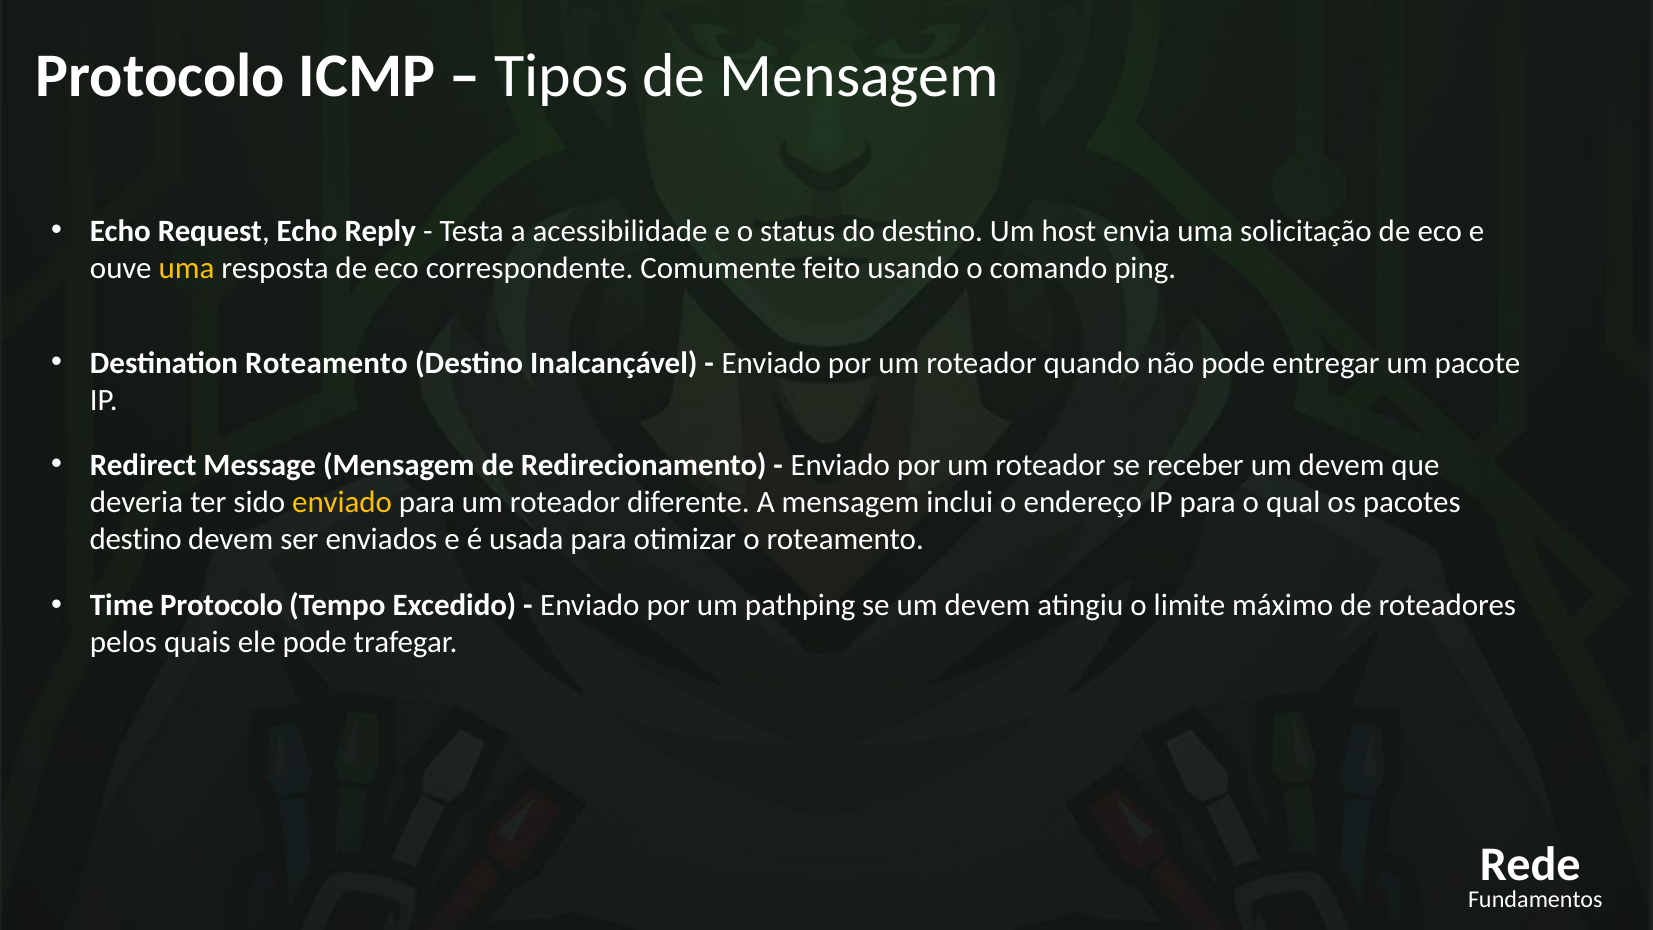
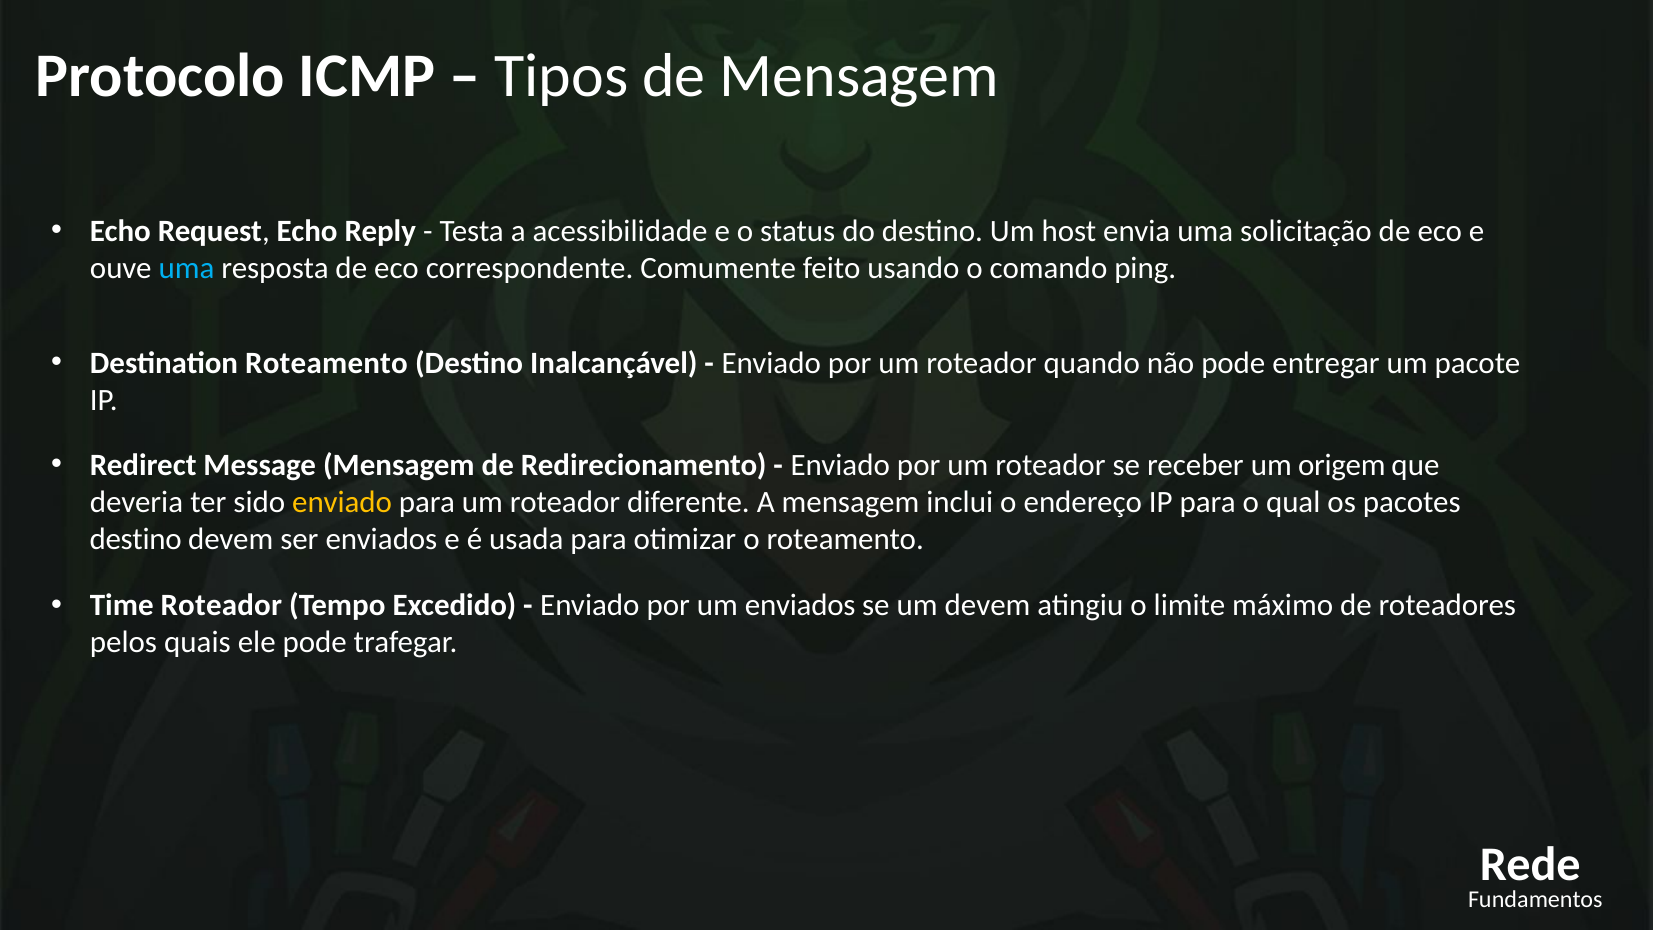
uma at (186, 268) colour: yellow -> light blue
receber um devem: devem -> origem
Time Protocolo: Protocolo -> Roteador
um pathping: pathping -> enviados
